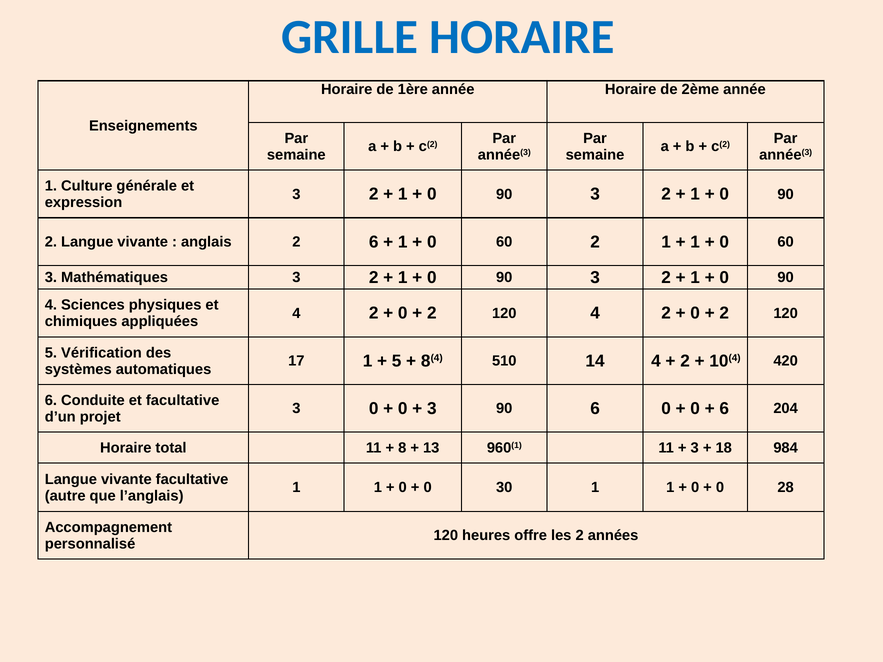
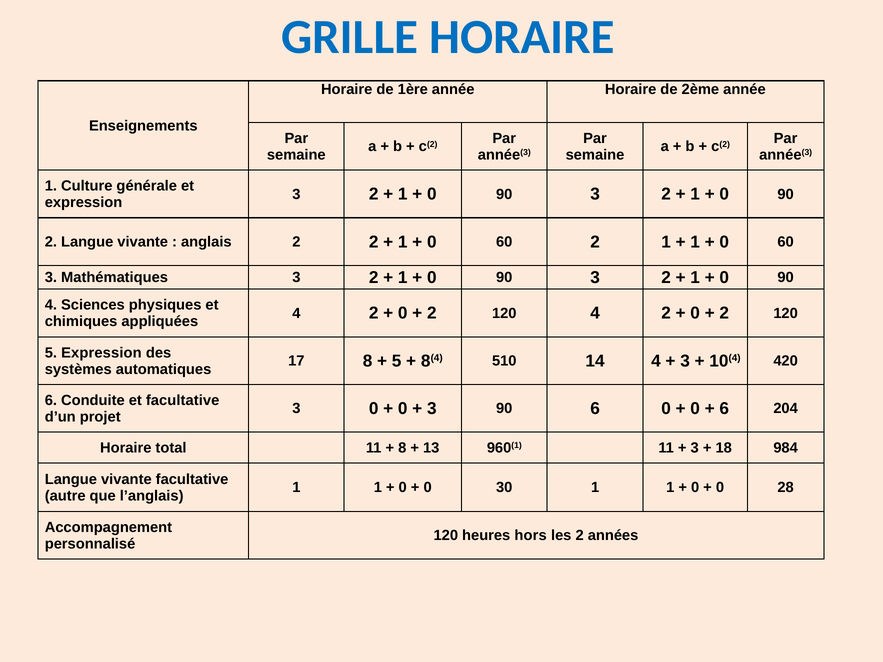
2 6: 6 -> 2
5 Vérification: Vérification -> Expression
17 1: 1 -> 8
2 at (685, 361): 2 -> 3
offre: offre -> hors
